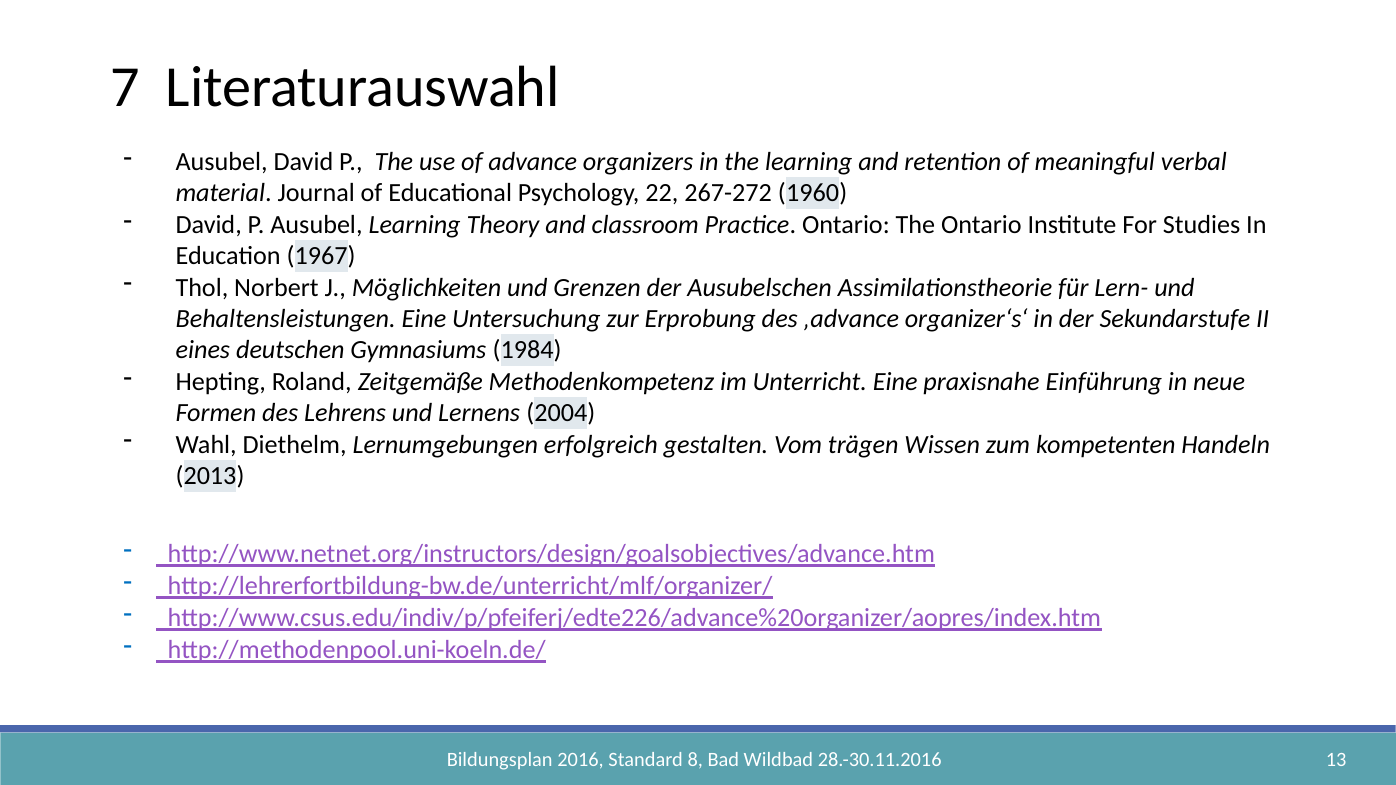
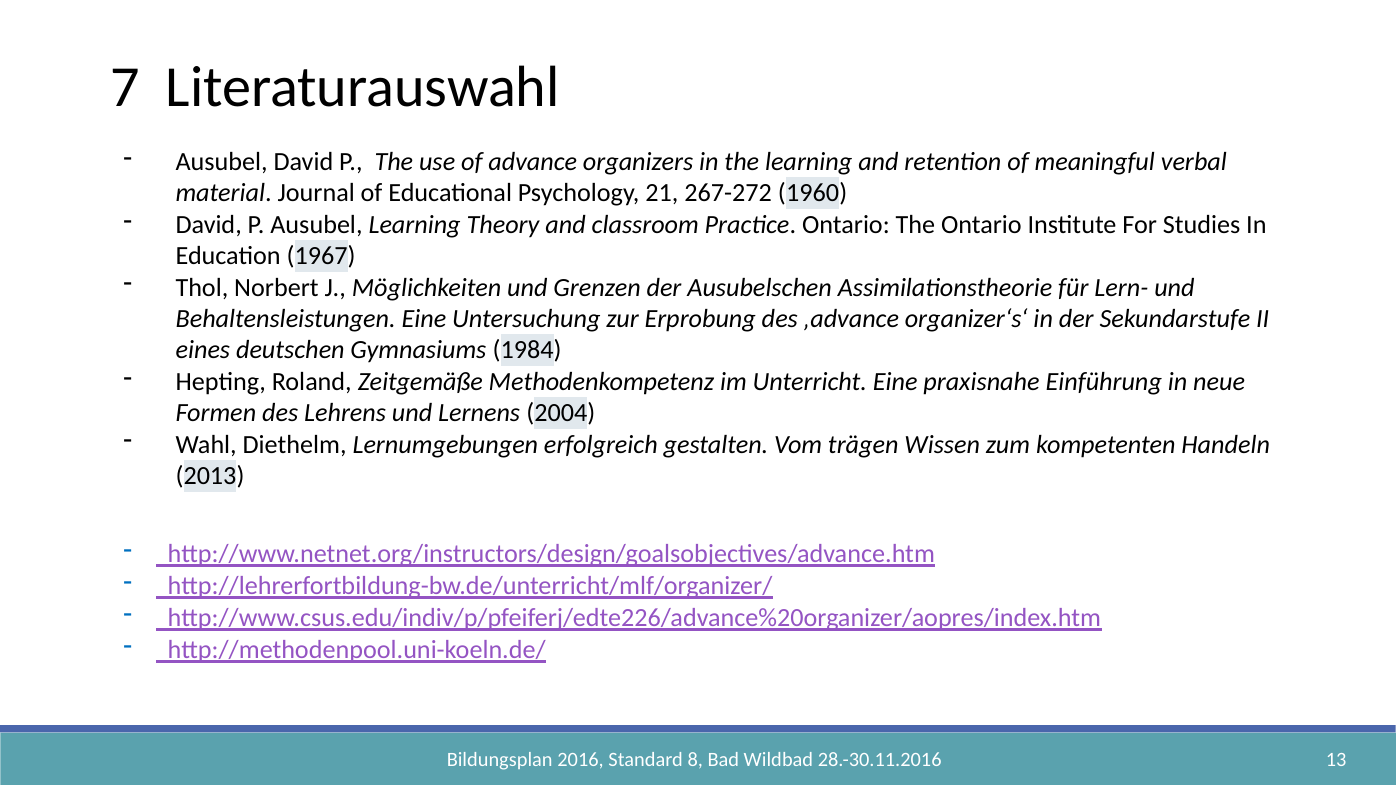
22: 22 -> 21
